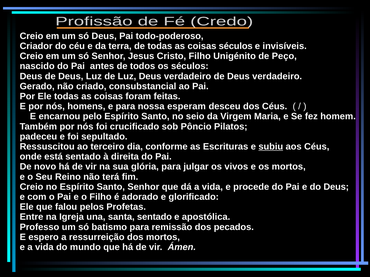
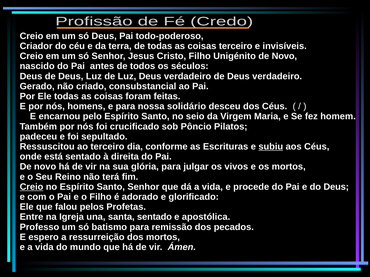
coisas séculos: séculos -> terceiro
Unigénito de Peço: Peço -> Novo
esperam: esperam -> solidário
Creio at (31, 187) underline: none -> present
